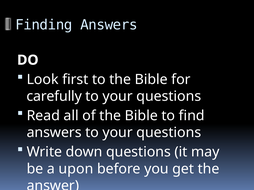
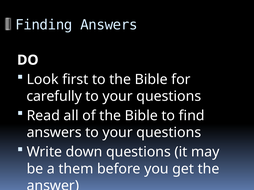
upon: upon -> them
